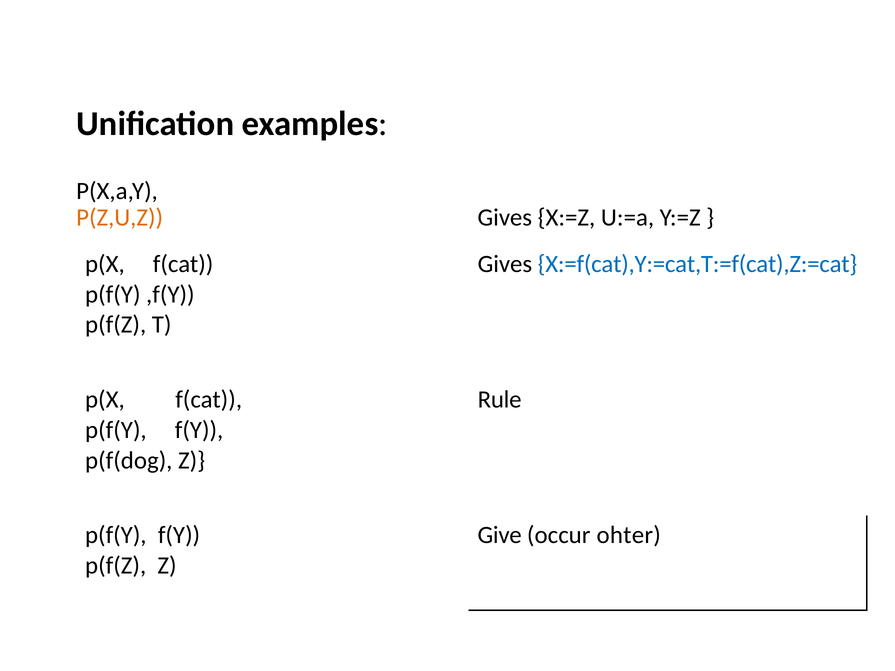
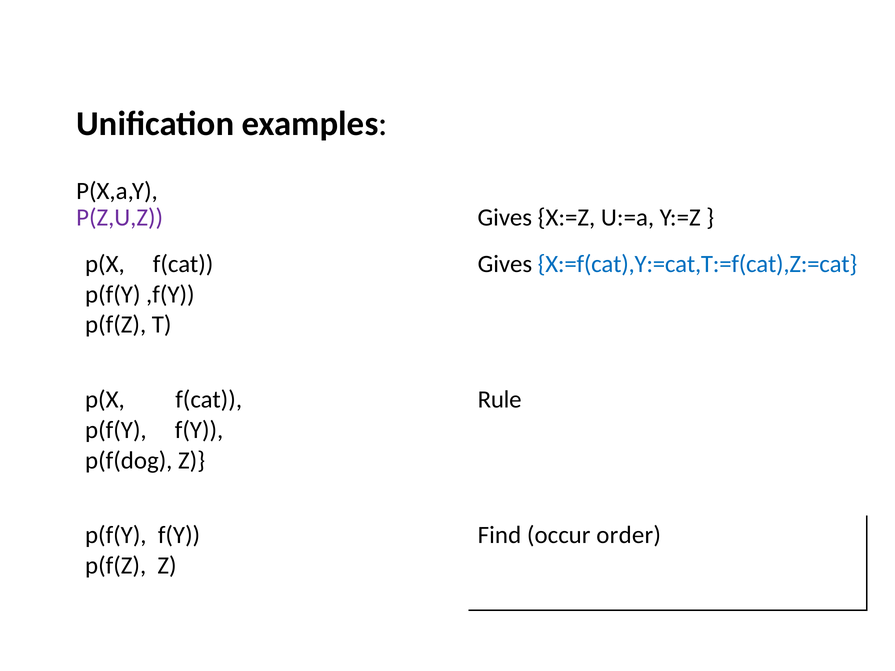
P(Z,U,Z colour: orange -> purple
Give: Give -> Find
ohter: ohter -> order
